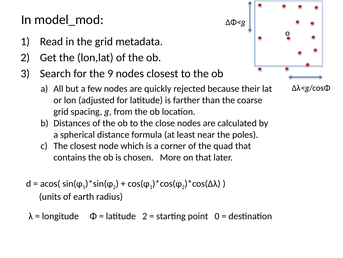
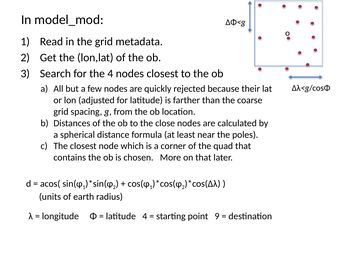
the 9: 9 -> 4
latitude 2: 2 -> 4
0: 0 -> 9
